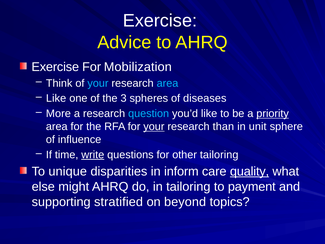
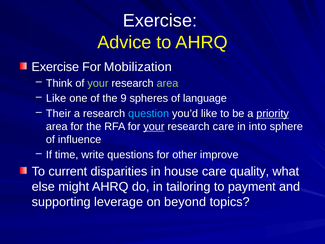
your at (98, 83) colour: light blue -> light green
area at (167, 83) colour: light blue -> light green
3: 3 -> 9
diseases: diseases -> language
More: More -> Their
research than: than -> care
unit: unit -> into
write underline: present -> none
other tailoring: tailoring -> improve
unique: unique -> current
inform: inform -> house
quality underline: present -> none
stratified: stratified -> leverage
